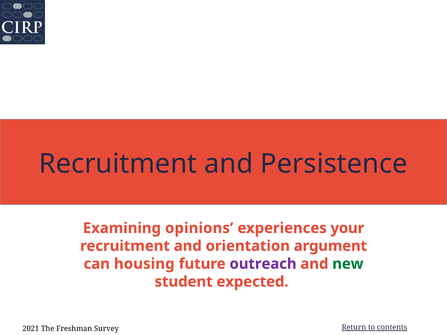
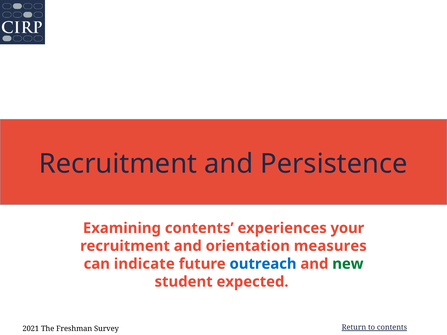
Examining opinions: opinions -> contents
argument: argument -> measures
housing: housing -> indicate
outreach colour: purple -> blue
